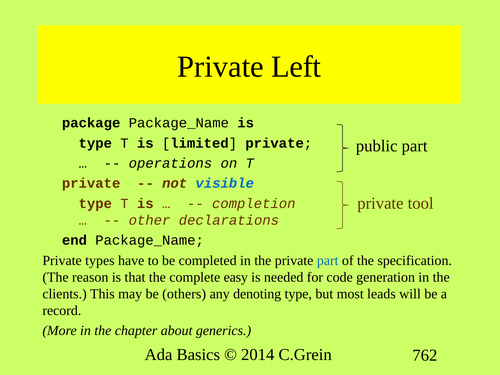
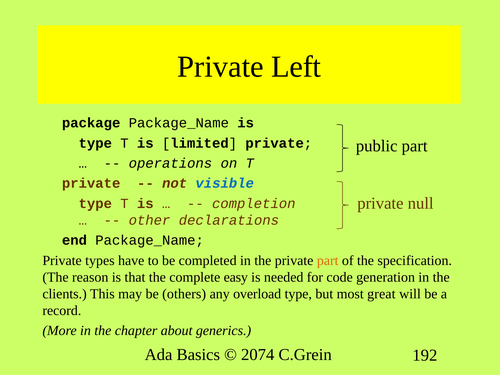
tool: tool -> null
part at (328, 260) colour: blue -> orange
denoting: denoting -> overload
leads: leads -> great
2014: 2014 -> 2074
762: 762 -> 192
